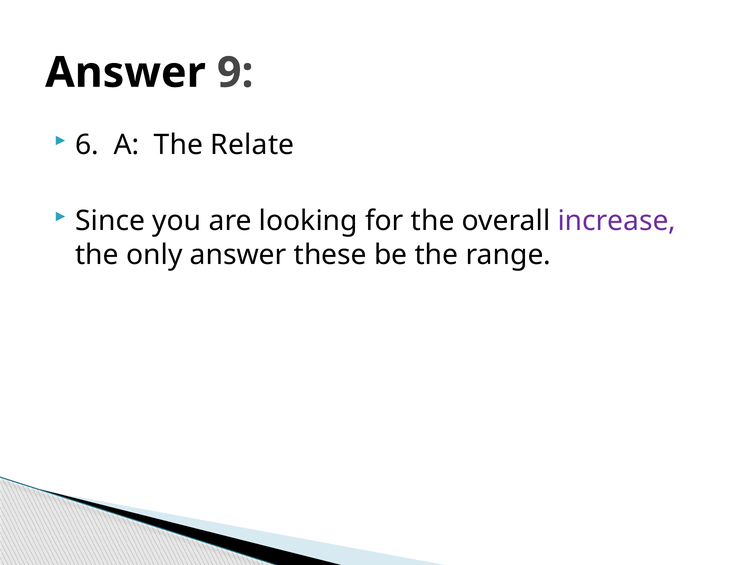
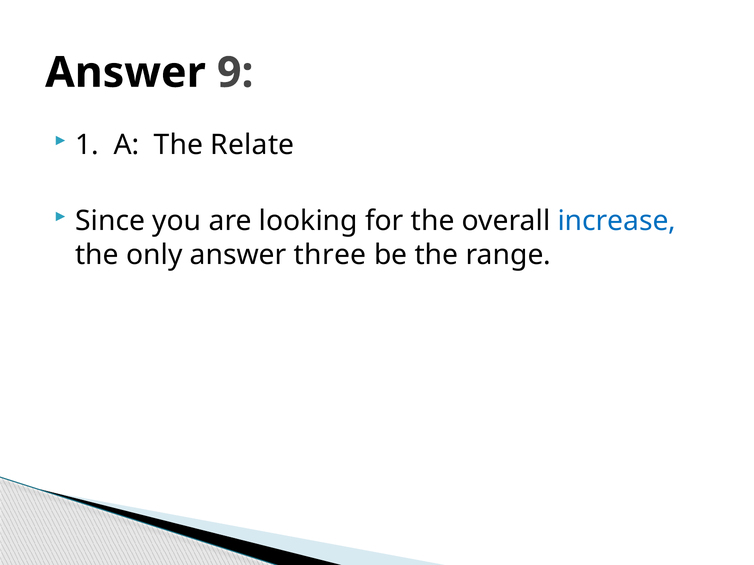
6: 6 -> 1
increase colour: purple -> blue
these: these -> three
